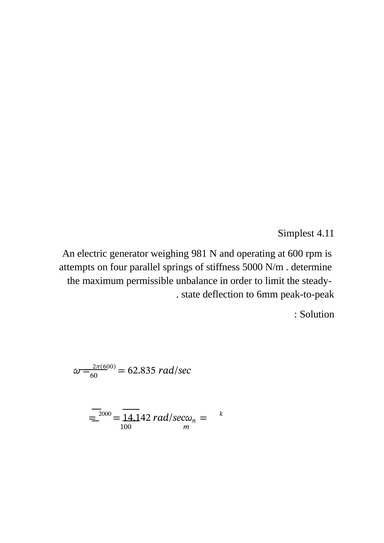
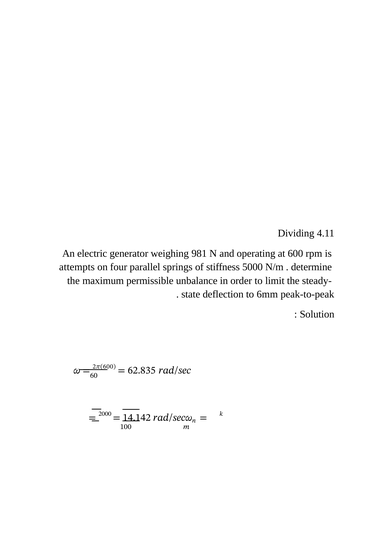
Simplest: Simplest -> Dividing
